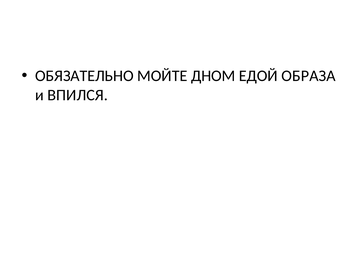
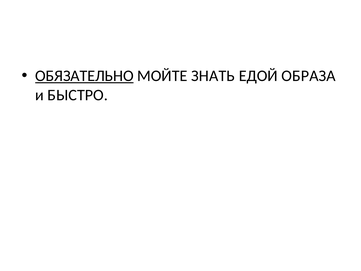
ОБЯЗАТЕЛЬНО underline: none -> present
ДНОМ: ДНОМ -> ЗНАТЬ
ВПИЛСЯ: ВПИЛСЯ -> БЫСТРО
